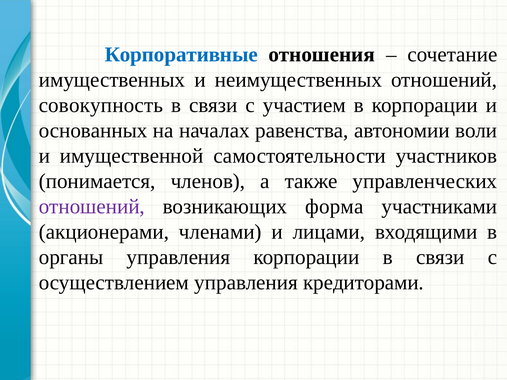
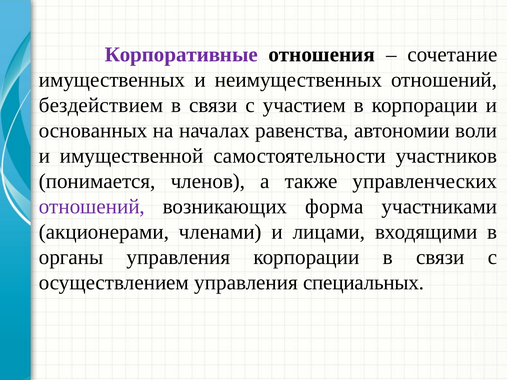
Корпоративные colour: blue -> purple
совокупность: совокупность -> бездействием
кредиторами: кредиторами -> специальных
